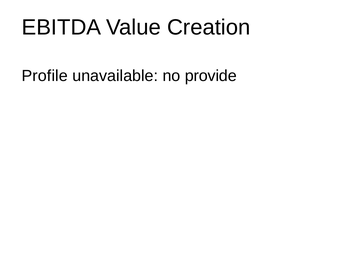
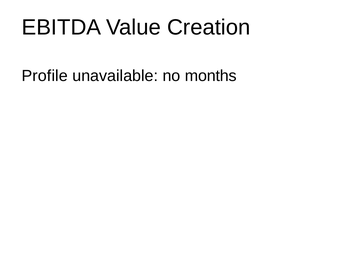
provide: provide -> months
